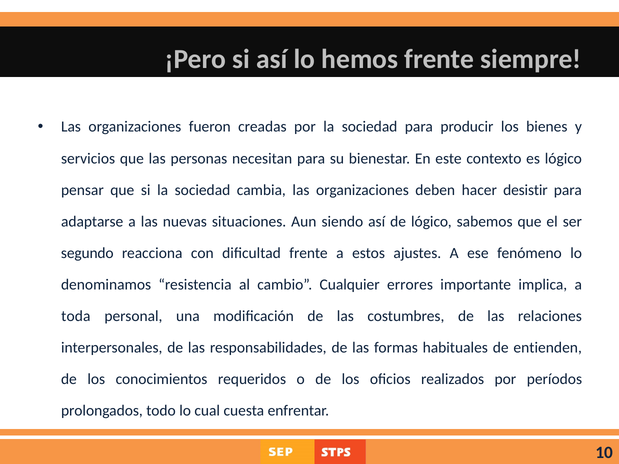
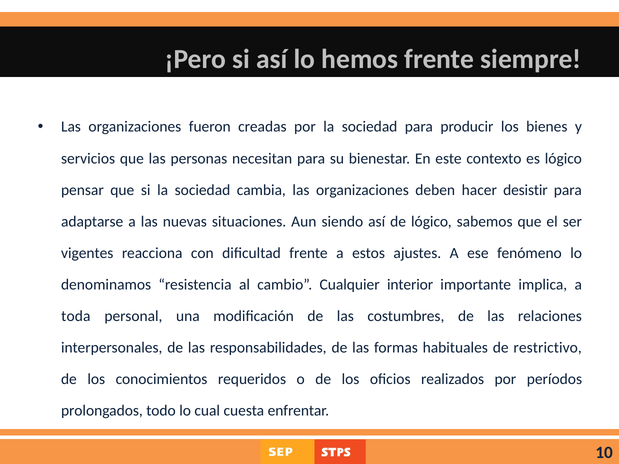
segundo: segundo -> vigentes
errores: errores -> interior
entienden: entienden -> restrictivo
